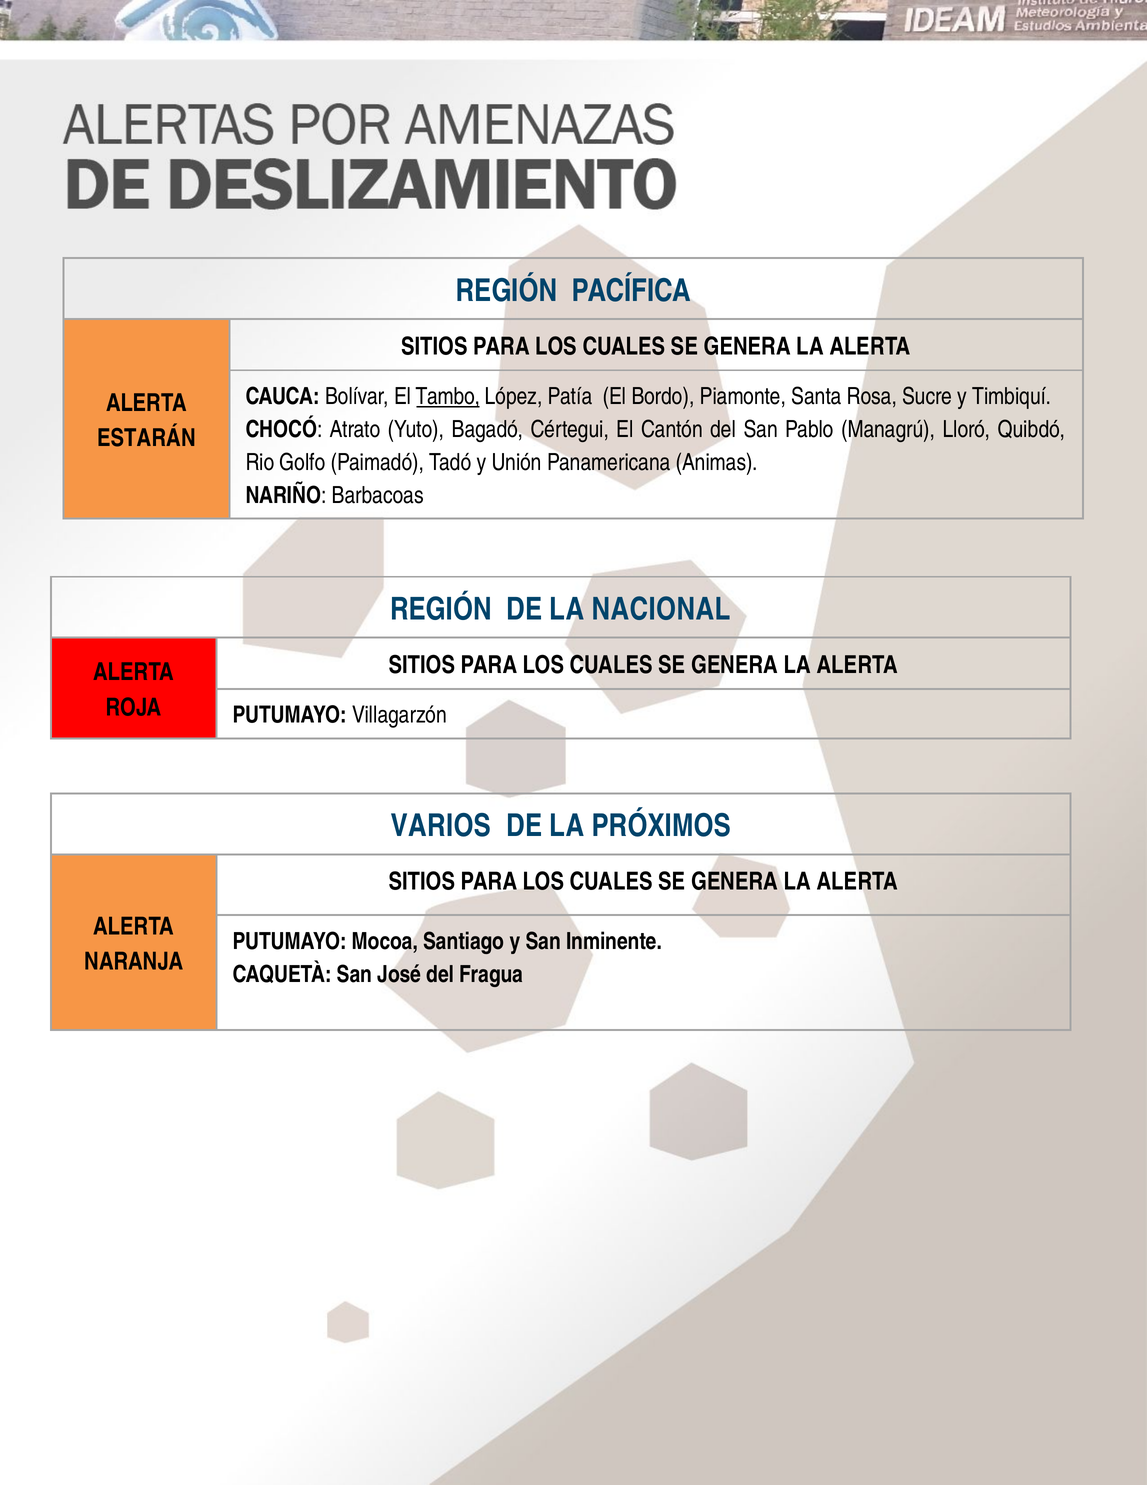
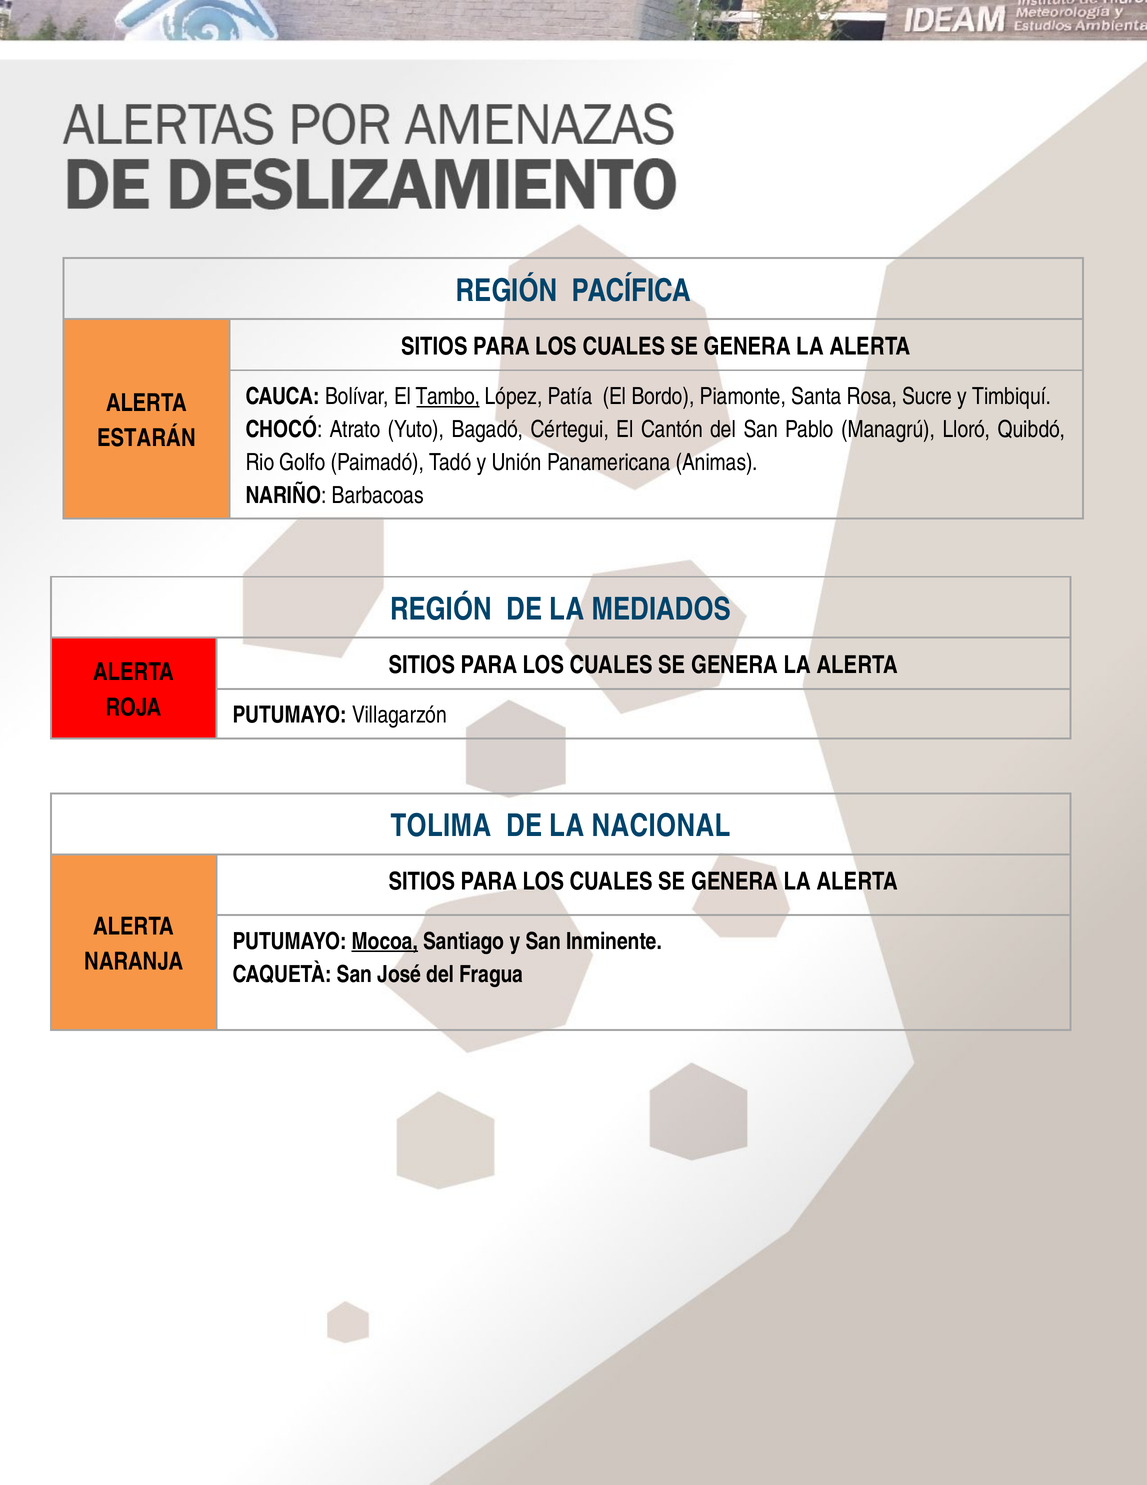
NACIONAL: NACIONAL -> MEDIADOS
VARIOS: VARIOS -> TOLIMA
PRÓXIMOS: PRÓXIMOS -> NACIONAL
Mocoa underline: none -> present
